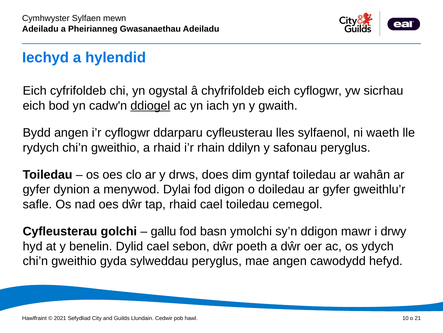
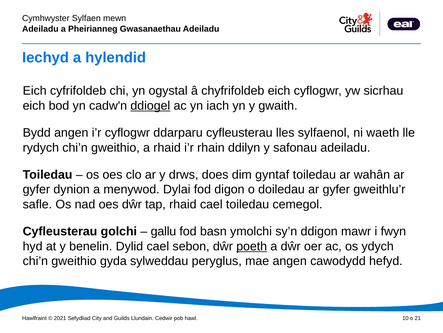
safonau peryglus: peryglus -> adeiladu
drwy: drwy -> fwyn
poeth underline: none -> present
